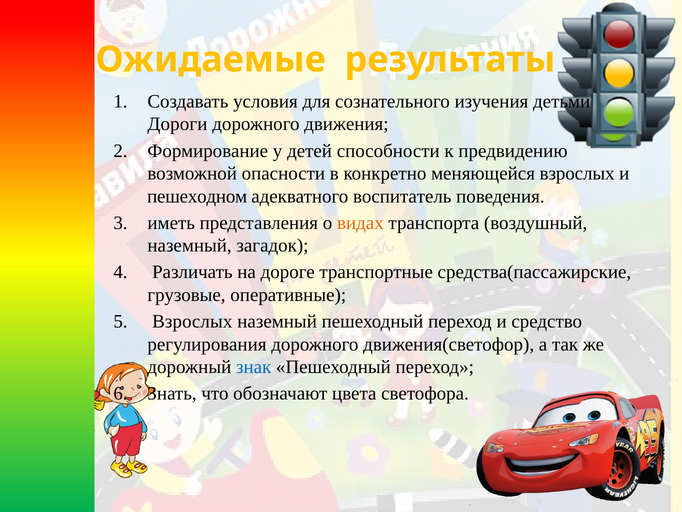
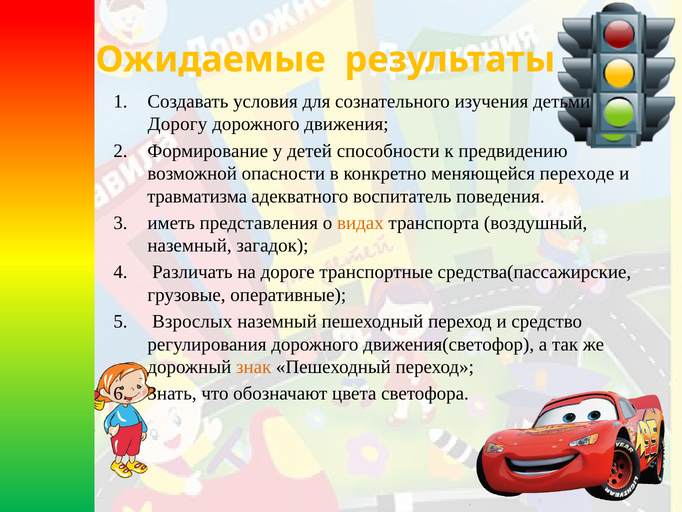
Дороги: Дороги -> Дорогу
меняющейся взрослых: взрослых -> переходе
пешеходном: пешеходном -> травматизма
знак colour: blue -> orange
